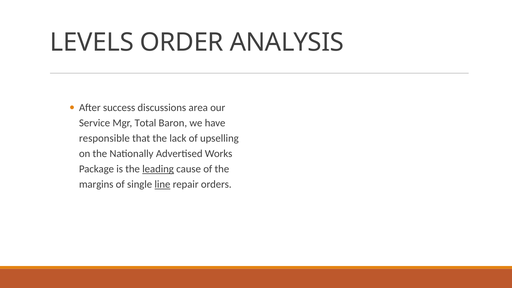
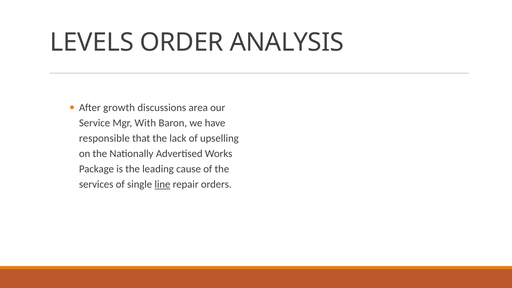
success: success -> growth
Total: Total -> With
leading underline: present -> none
margins: margins -> services
